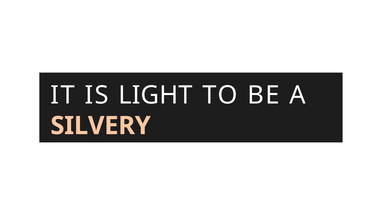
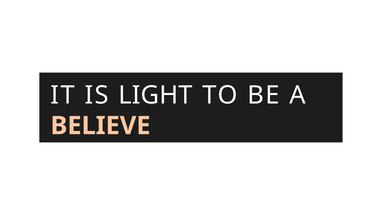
SILVERY: SILVERY -> BELIEVE
